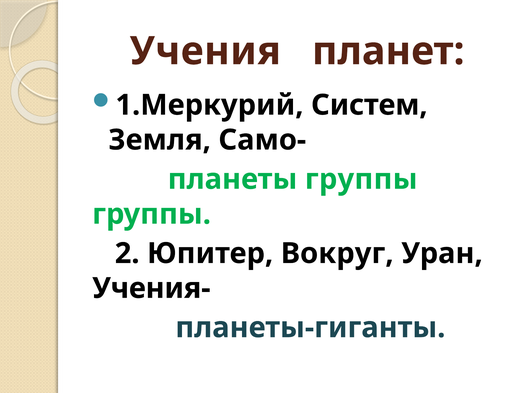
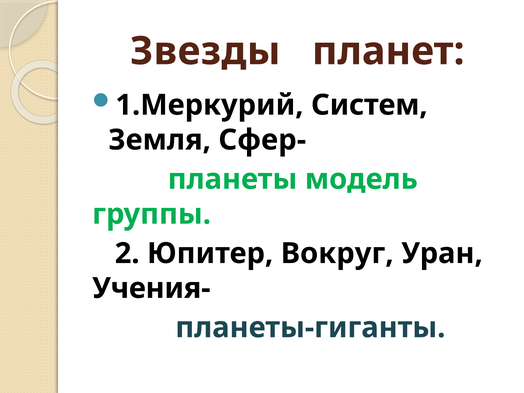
Учения: Учения -> Звезды
Само-: Само- -> Сфер-
планеты группы: группы -> модель
